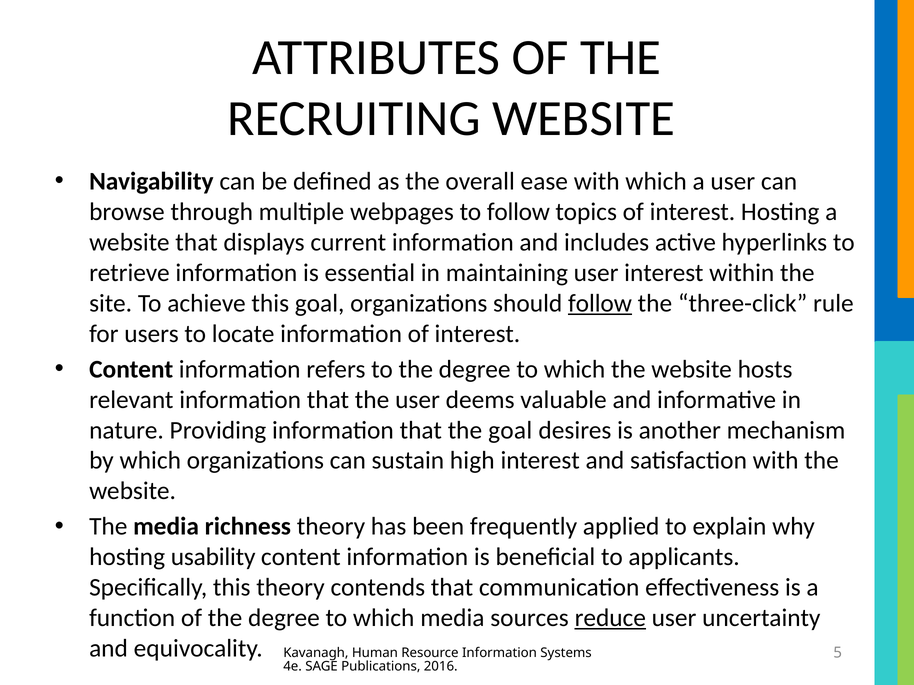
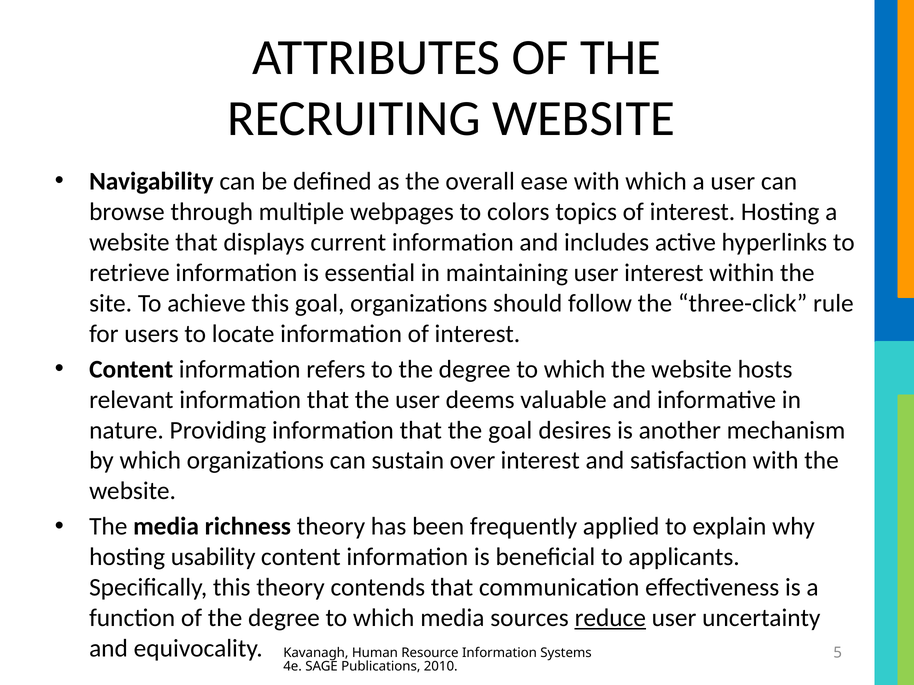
to follow: follow -> colors
follow at (600, 303) underline: present -> none
high: high -> over
2016: 2016 -> 2010
